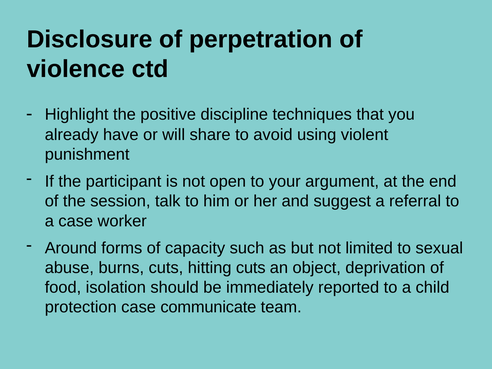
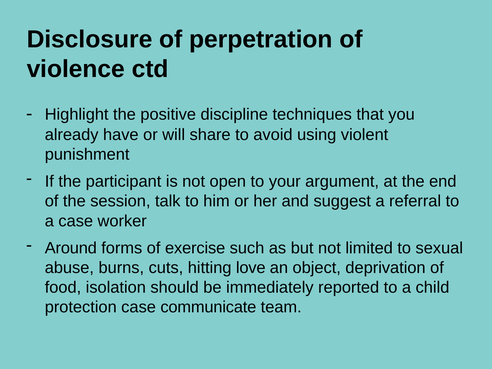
capacity: capacity -> exercise
hitting cuts: cuts -> love
